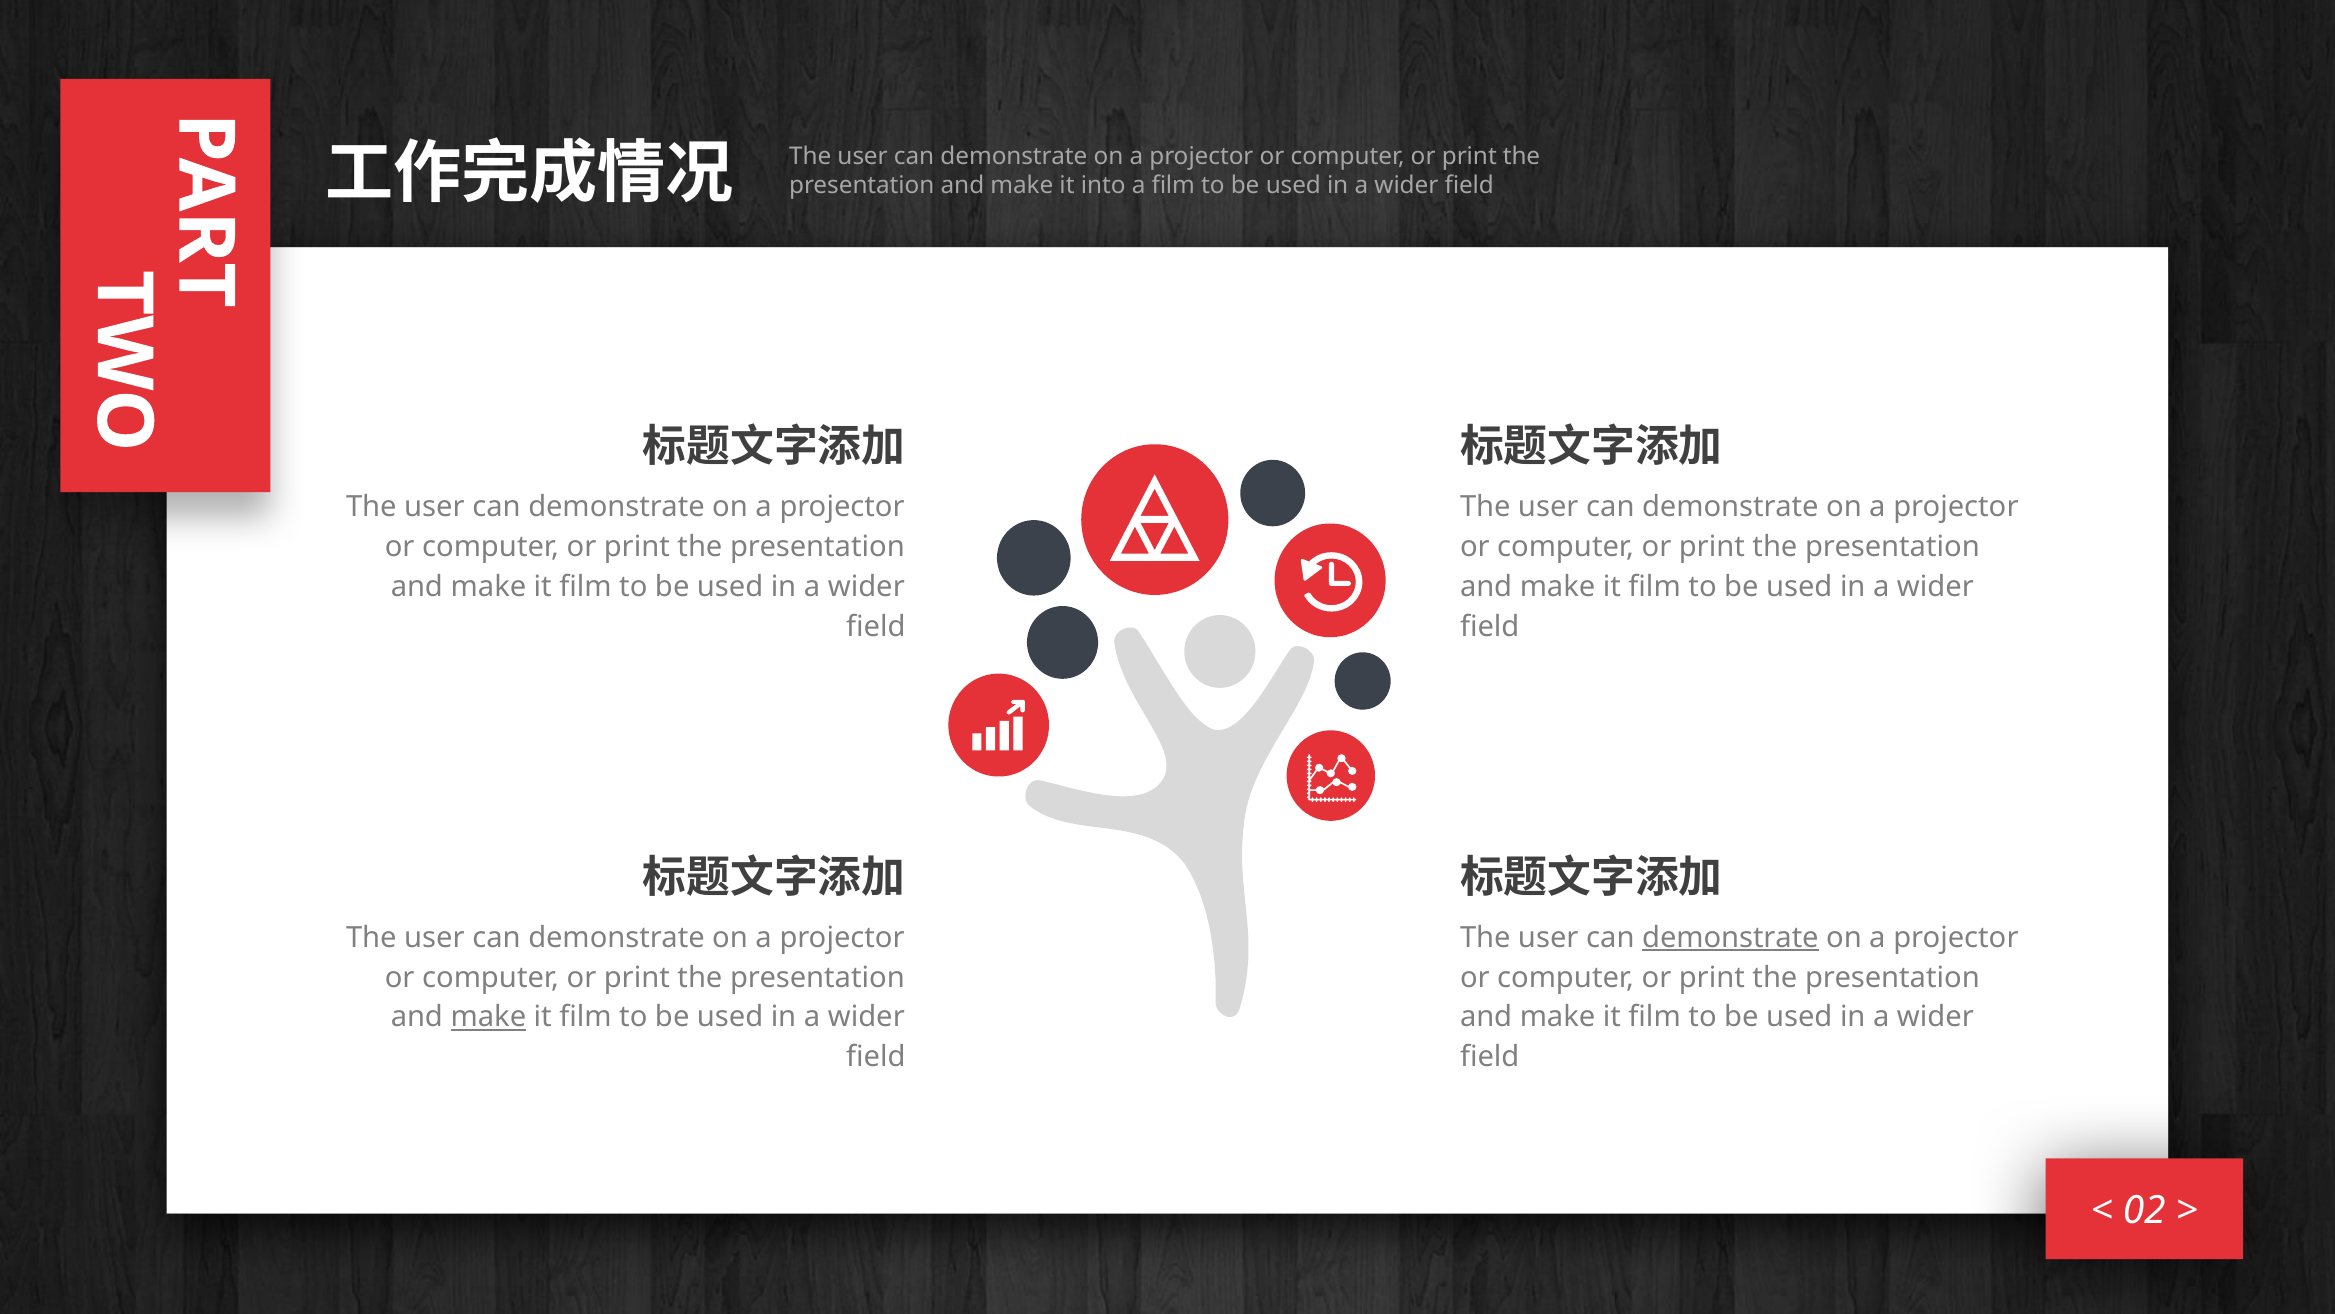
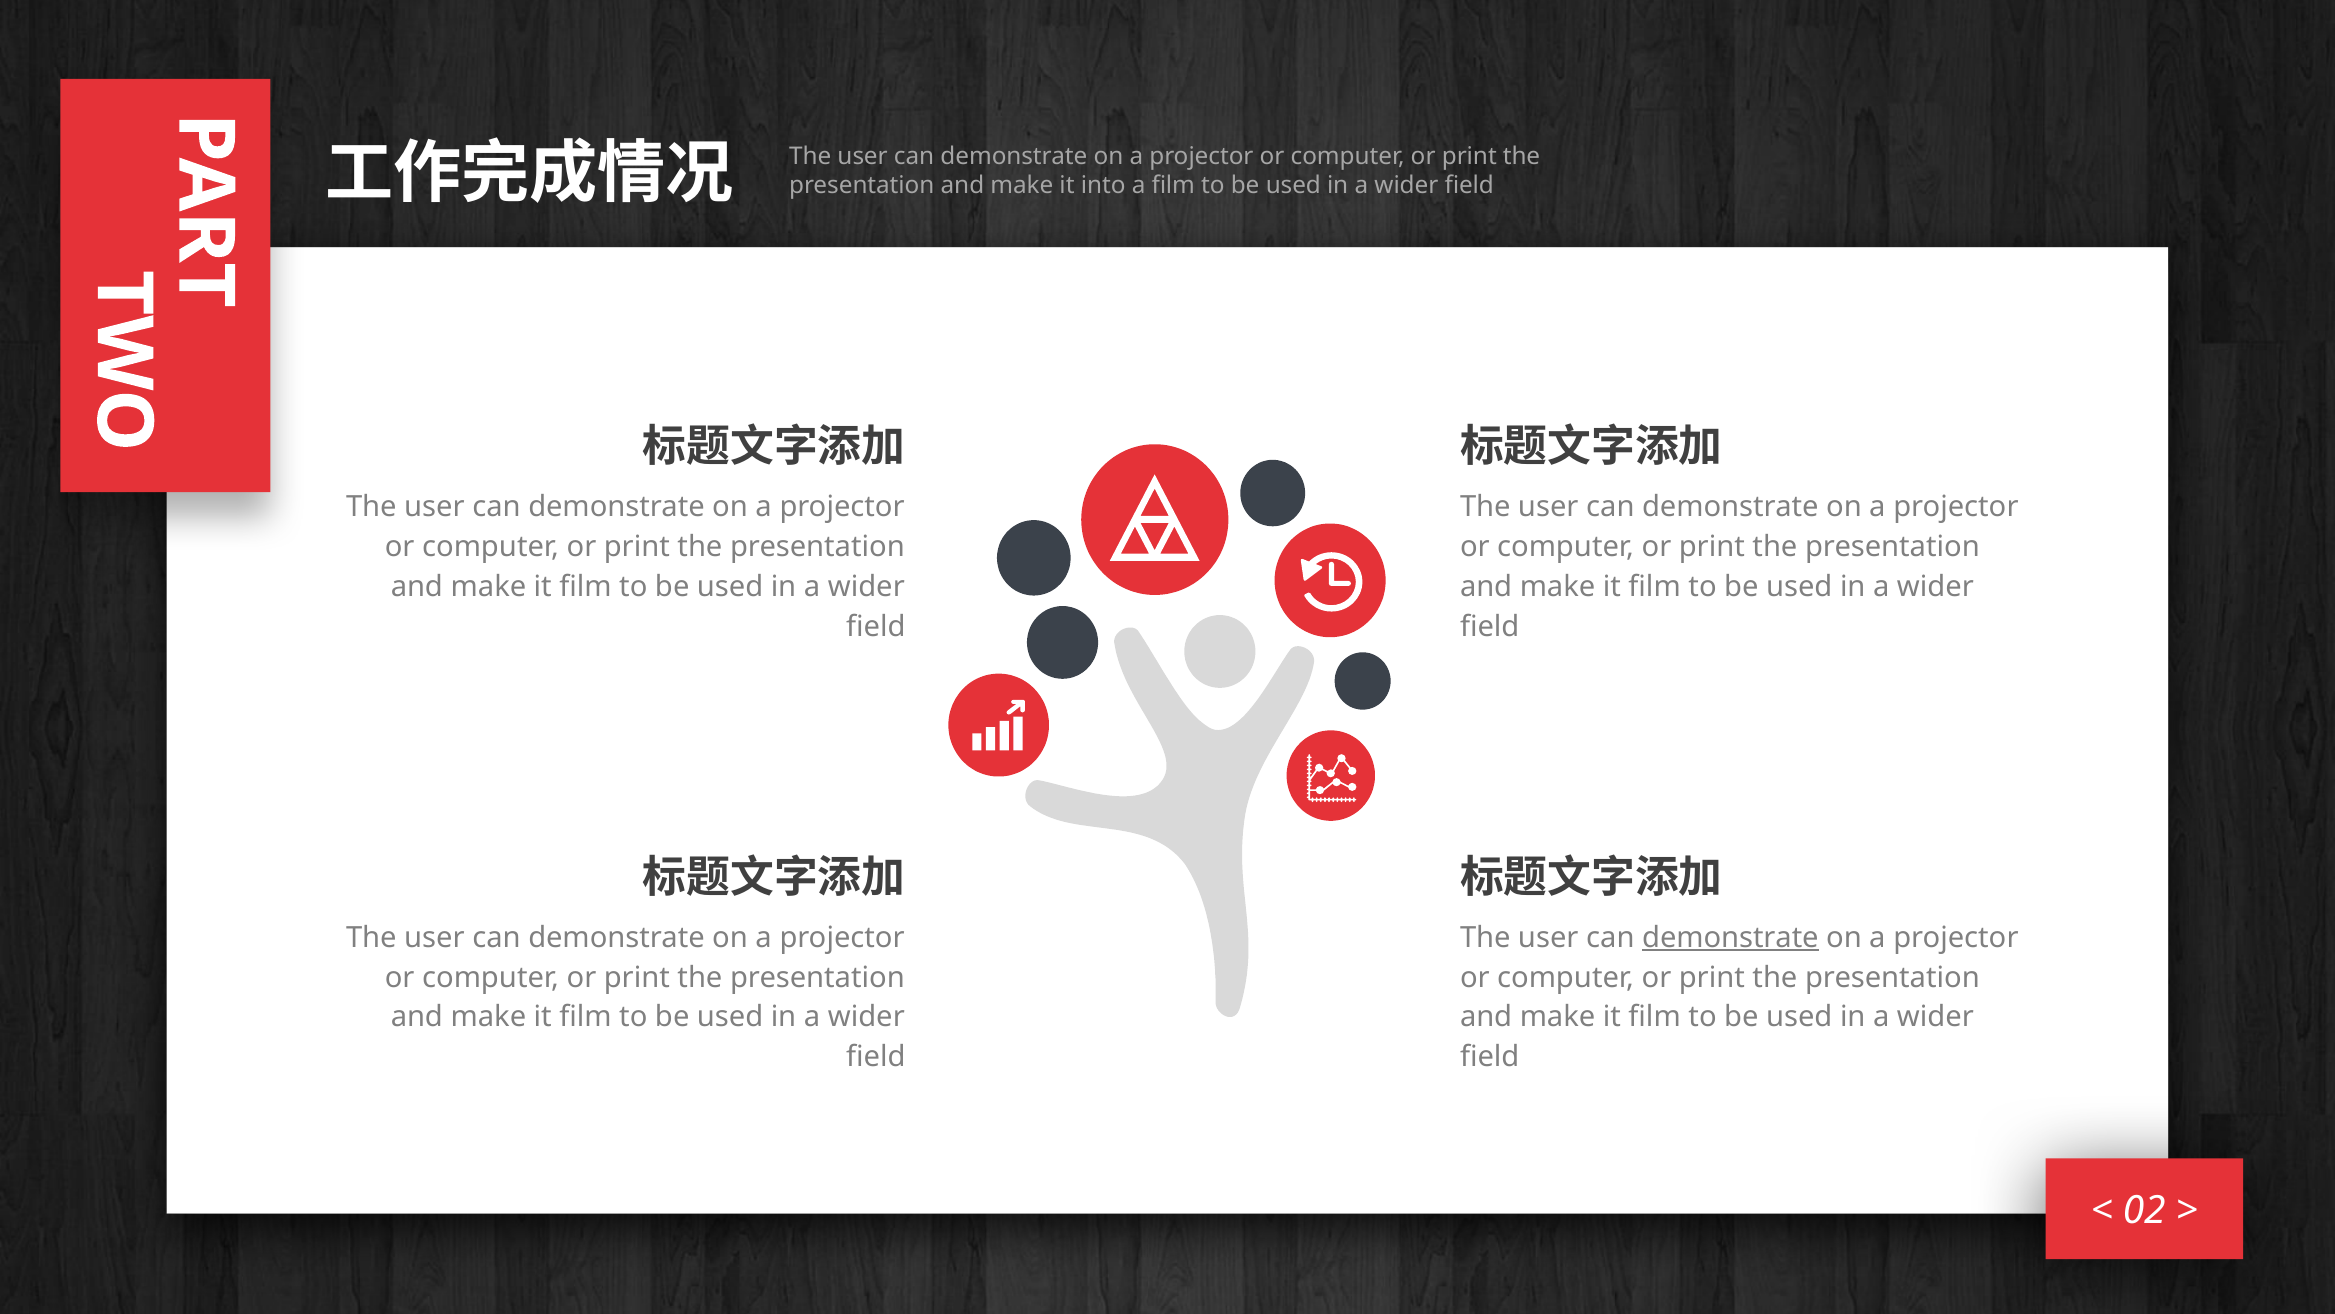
make at (488, 1017) underline: present -> none
